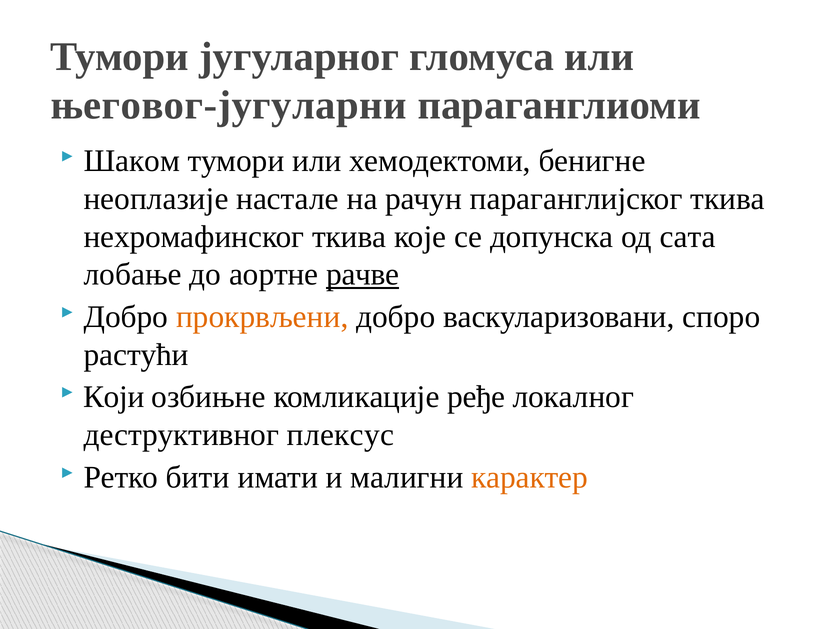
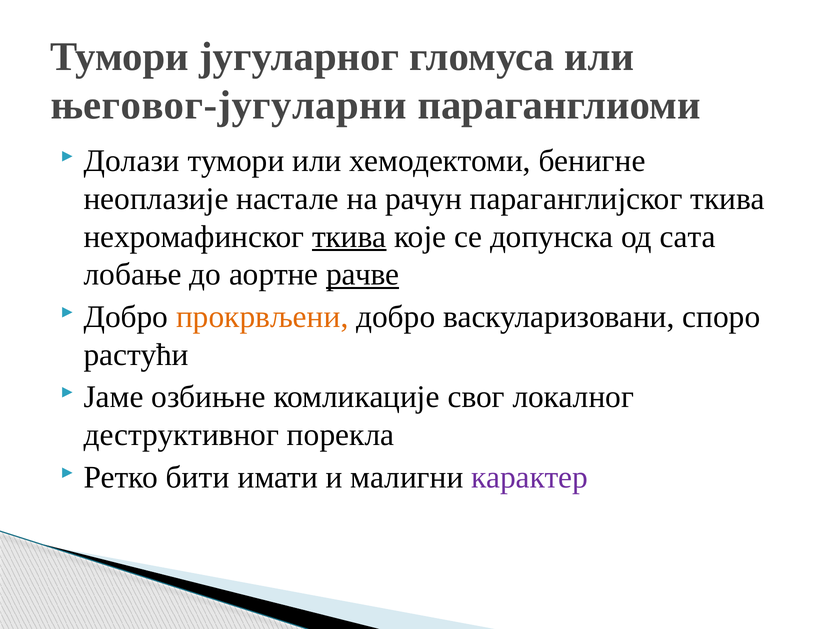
Шаком: Шаком -> Долази
ткива at (349, 236) underline: none -> present
Који: Који -> Јаме
ређе: ређе -> свог
плексус: плексус -> порекла
карактер colour: orange -> purple
